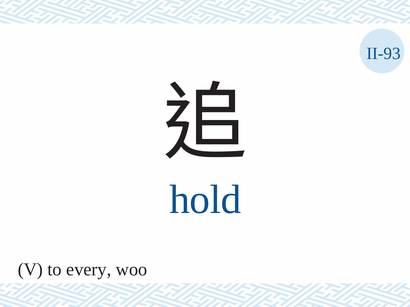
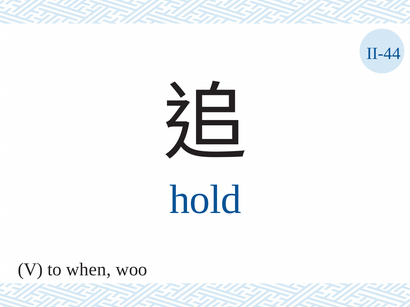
II-93: II-93 -> II-44
every: every -> when
